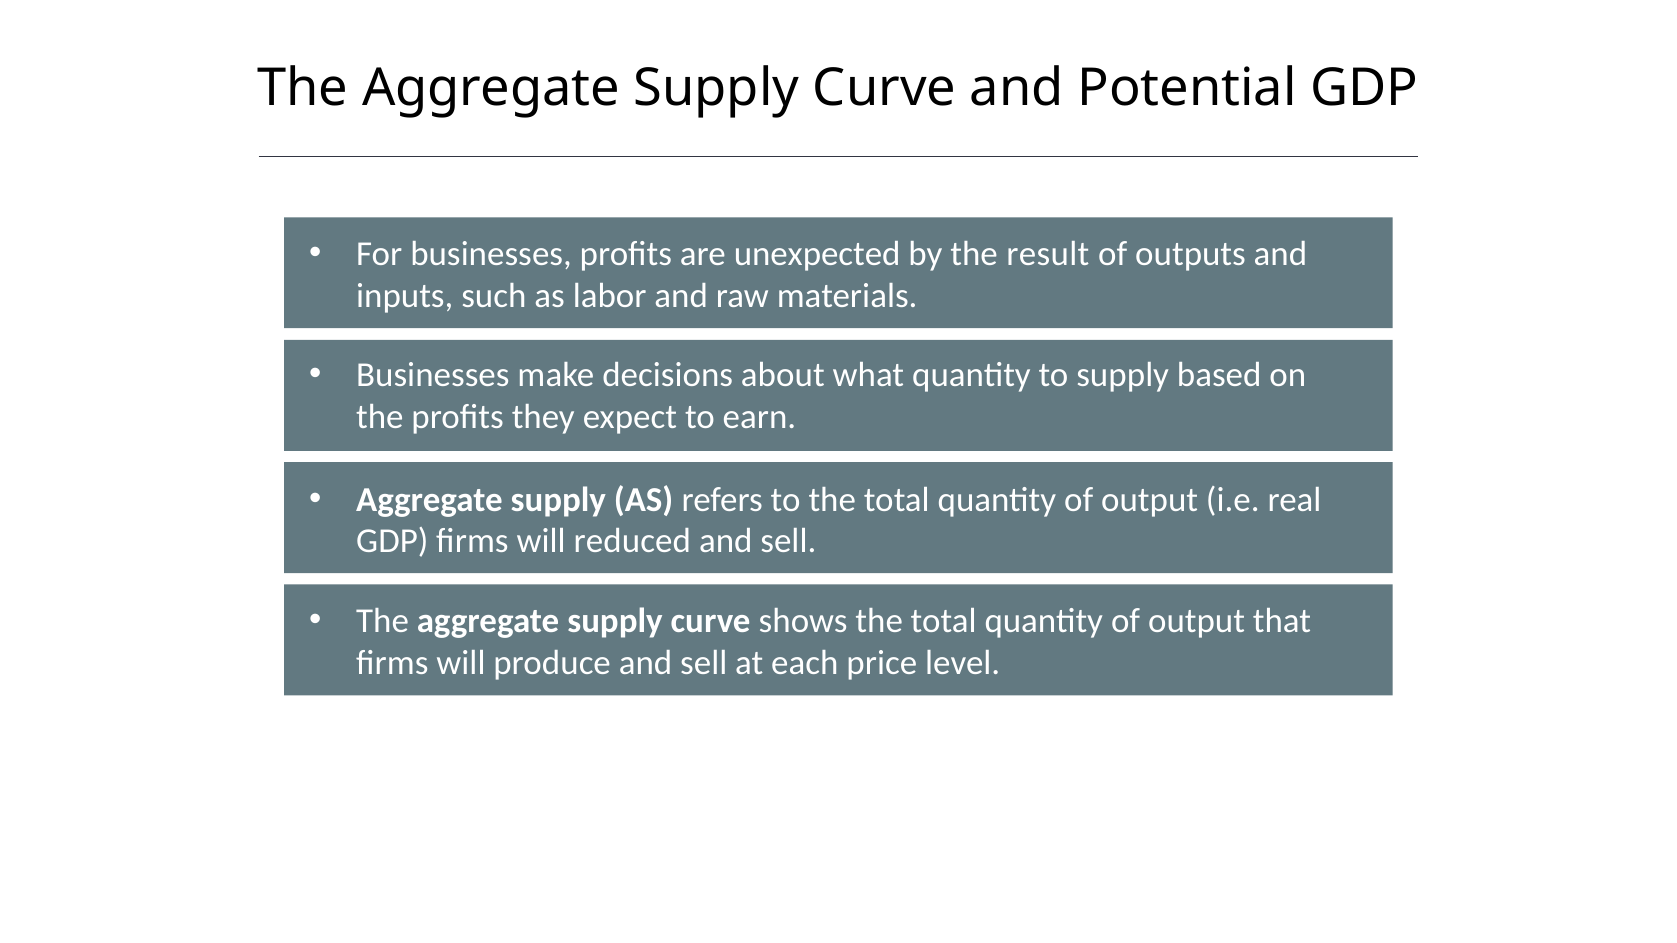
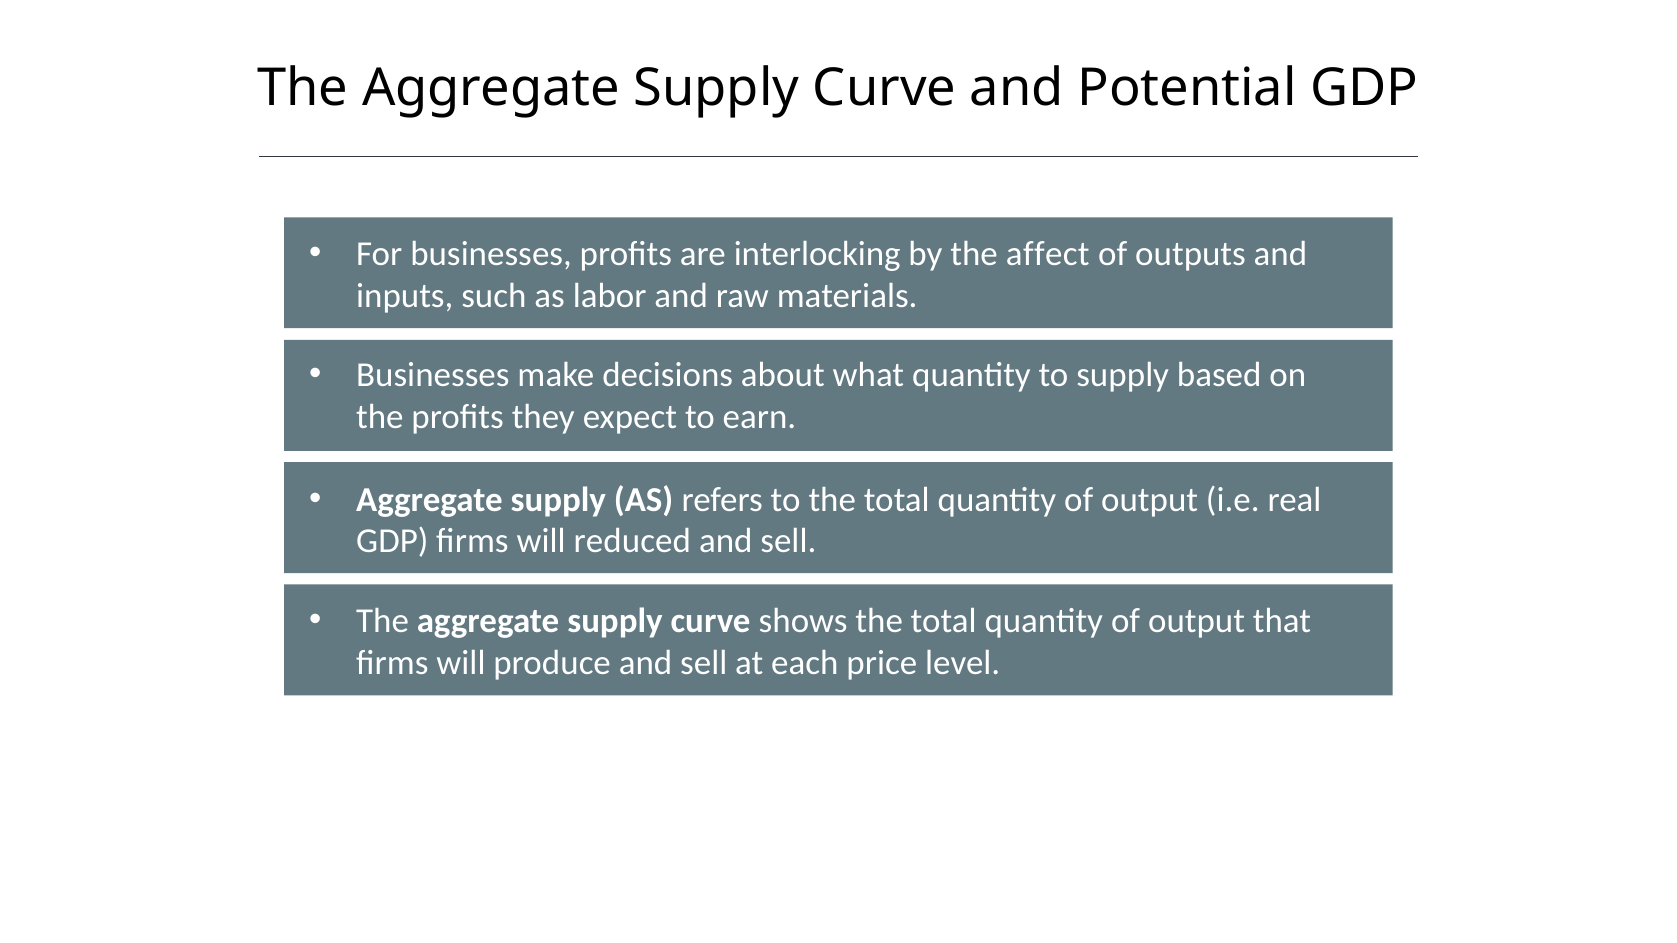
unexpected: unexpected -> interlocking
result: result -> affect
